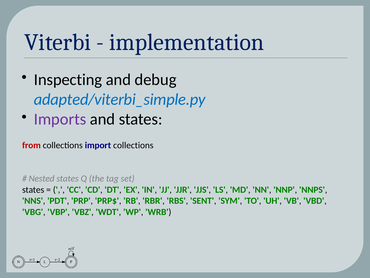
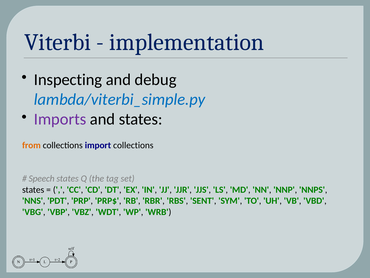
adapted/viterbi_simple.py: adapted/viterbi_simple.py -> lambda/viterbi_simple.py
from colour: red -> orange
Nested: Nested -> Speech
